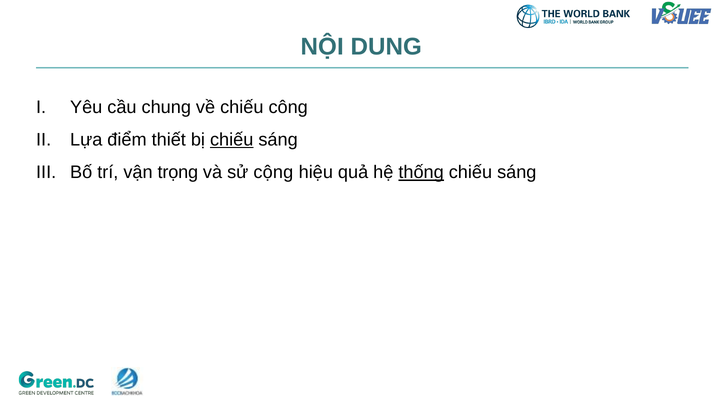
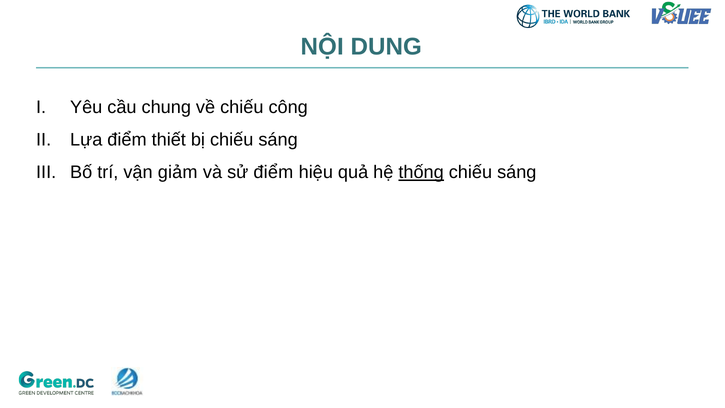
chiếu at (232, 140) underline: present -> none
trọng: trọng -> giảm
sử cộng: cộng -> điểm
